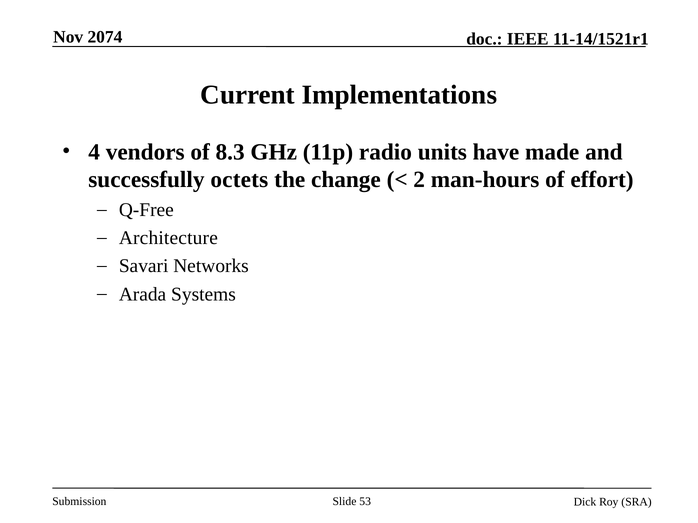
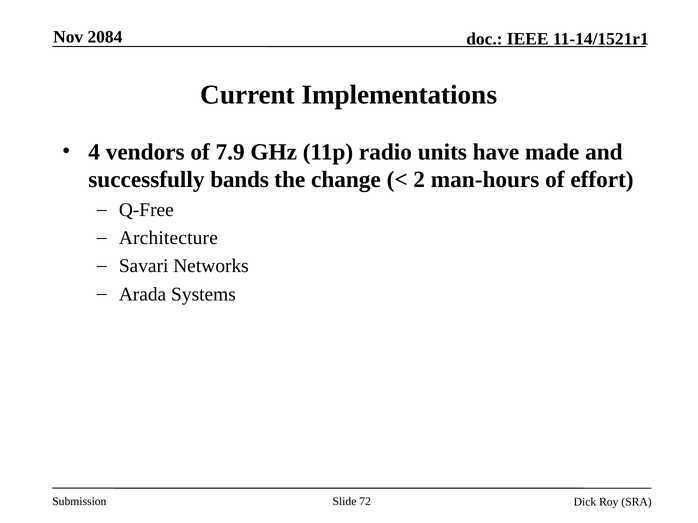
2074: 2074 -> 2084
8.3: 8.3 -> 7.9
octets: octets -> bands
53: 53 -> 72
